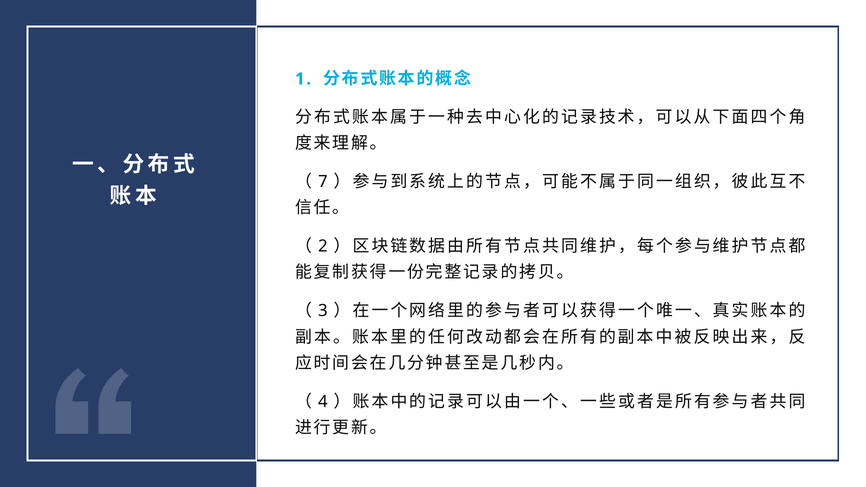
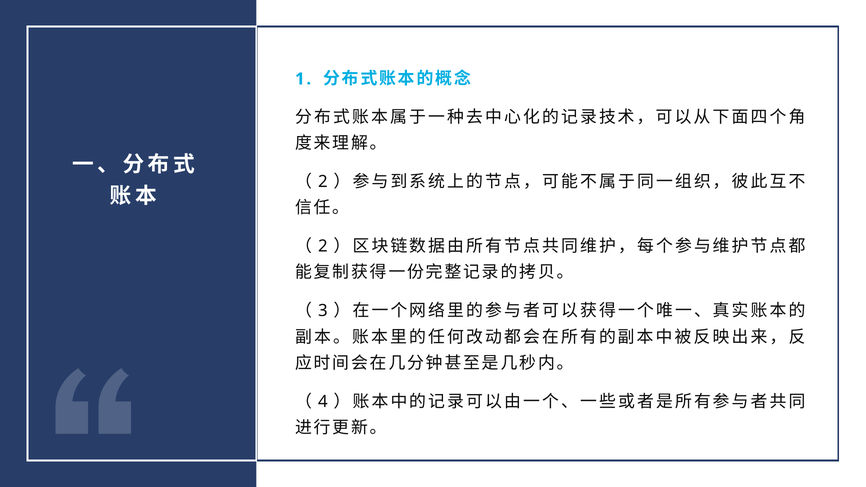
7 at (323, 182): 7 -> 2
